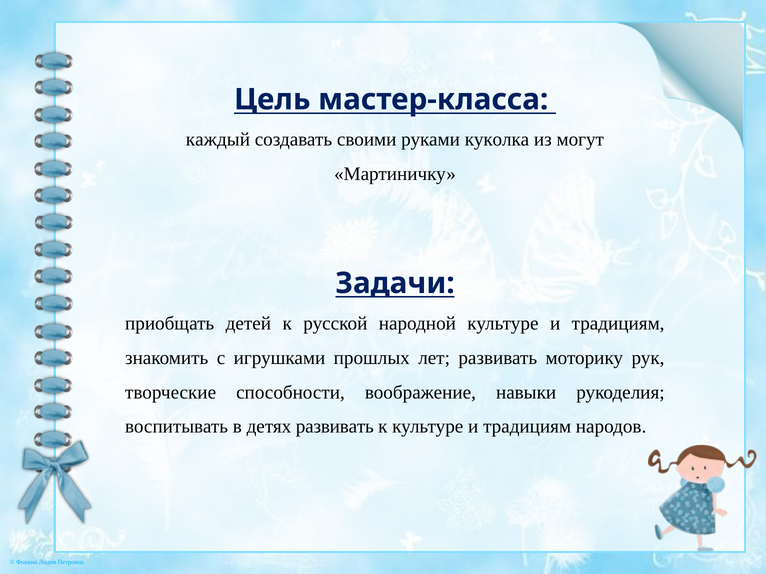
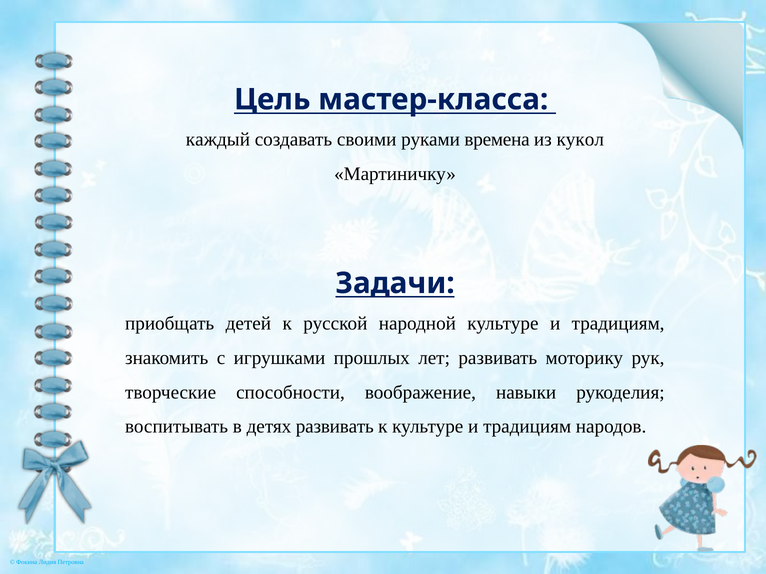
куколка: куколка -> времена
могут: могут -> кукол
